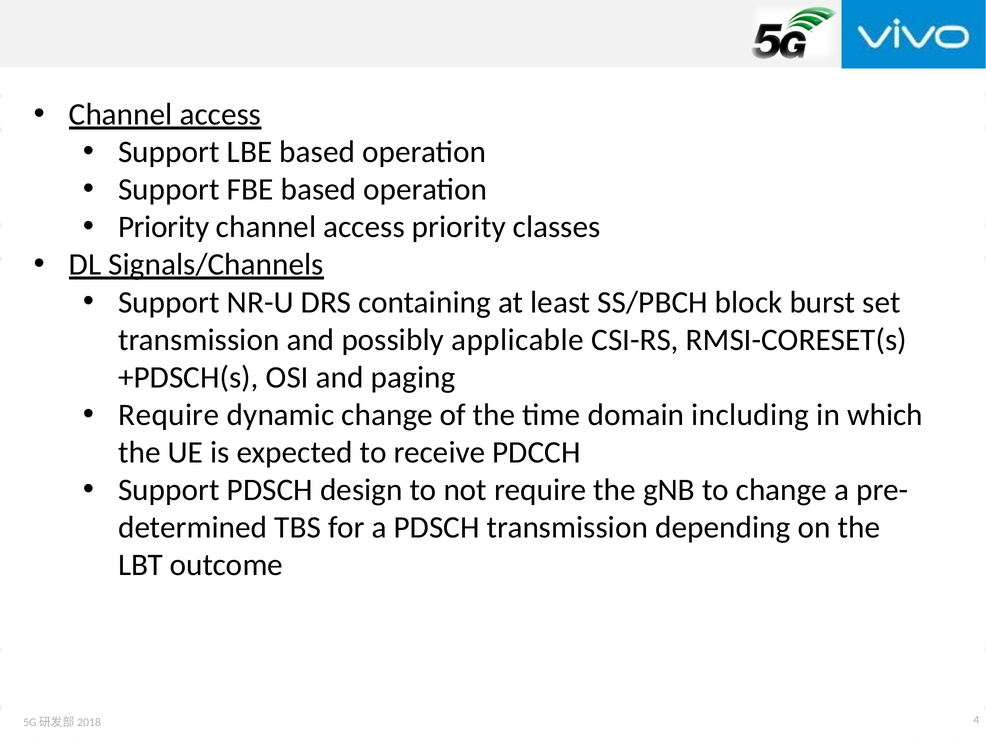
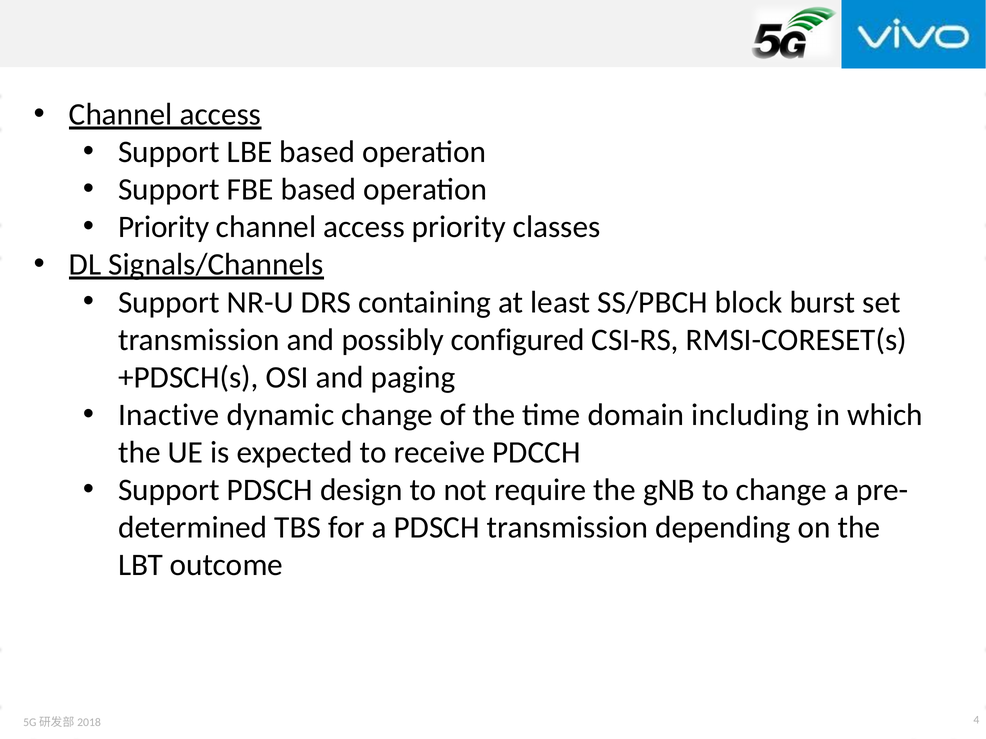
applicable: applicable -> configured
Require at (169, 415): Require -> Inactive
